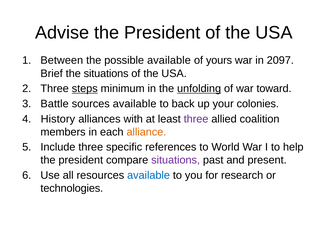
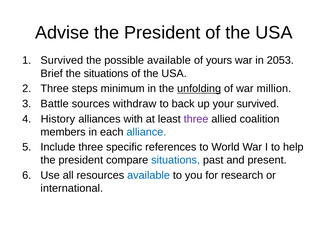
Between at (62, 60): Between -> Survived
2097: 2097 -> 2053
steps underline: present -> none
toward: toward -> million
sources available: available -> withdraw
your colonies: colonies -> survived
alliance colour: orange -> blue
situations at (176, 160) colour: purple -> blue
technologies: technologies -> international
